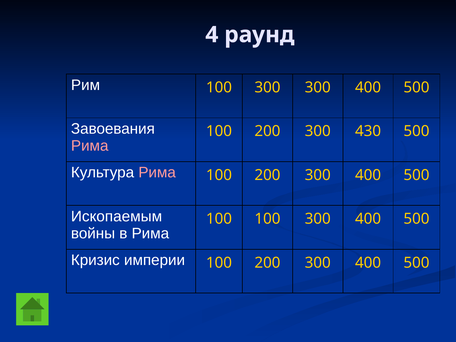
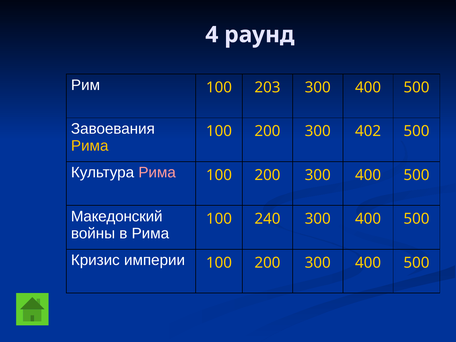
Рим 100 300: 300 -> 203
430: 430 -> 402
Рима at (90, 146) colour: pink -> yellow
Ископаемым: Ископаемым -> Македонский
100 100: 100 -> 240
